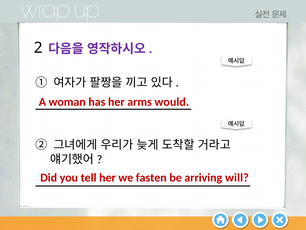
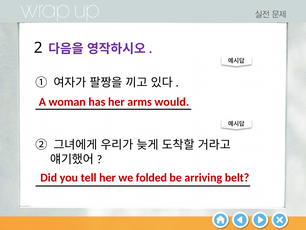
fasten: fasten -> folded
will: will -> belt
